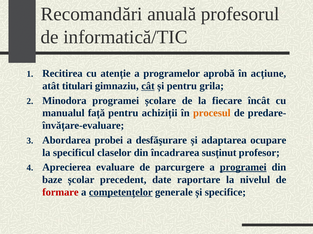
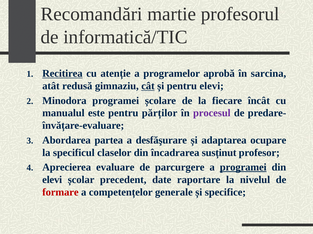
anuală: anuală -> martie
Recitirea underline: none -> present
acțiune: acțiune -> sarcina
titulari: titulari -> redusă
pentru grila: grila -> elevi
față: față -> este
achiziții: achiziții -> părților
procesul colour: orange -> purple
probei: probei -> partea
baze at (52, 180): baze -> elevi
competențelor underline: present -> none
